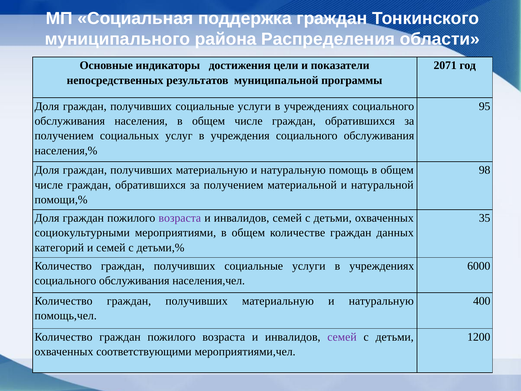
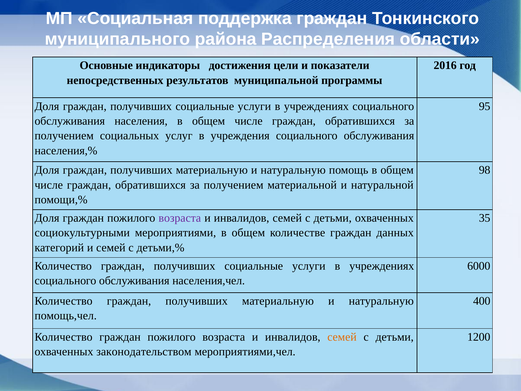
2071: 2071 -> 2016
семей at (342, 337) colour: purple -> orange
соответствующими: соответствующими -> законодательством
